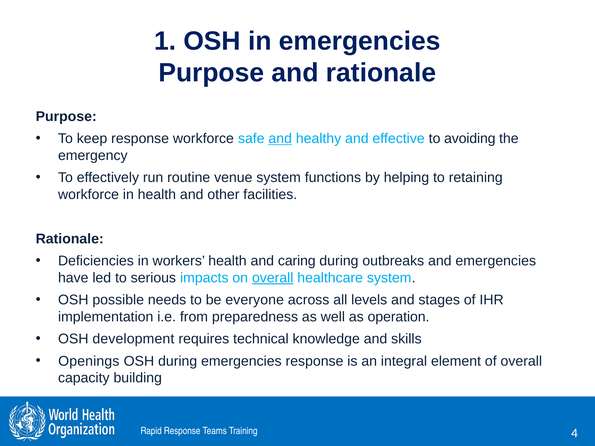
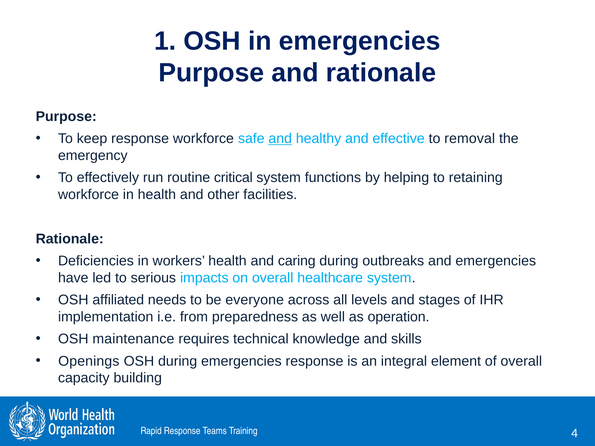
avoiding: avoiding -> removal
venue: venue -> critical
overall at (273, 278) underline: present -> none
possible: possible -> affiliated
development: development -> maintenance
